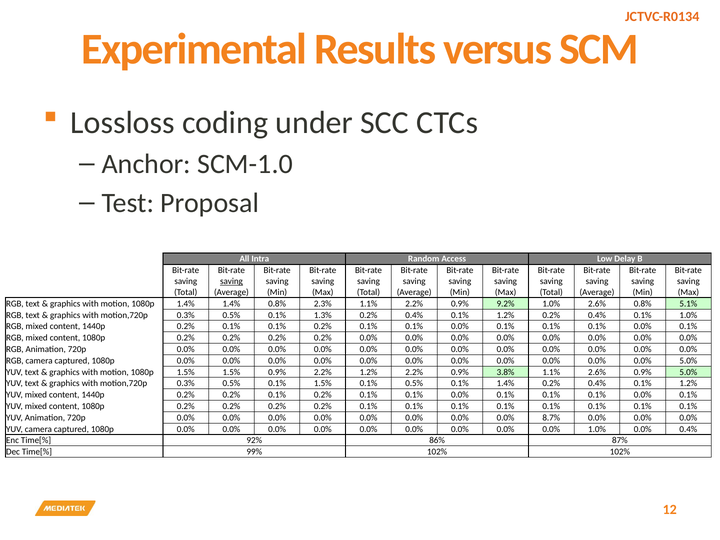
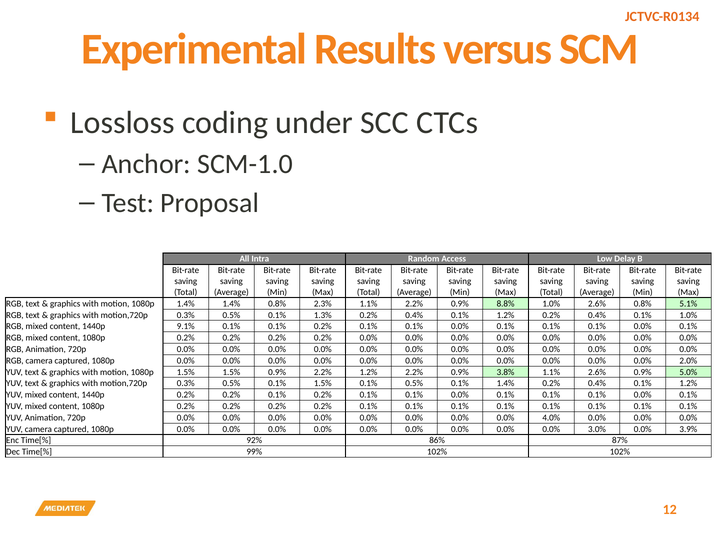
saving at (231, 281) underline: present -> none
9.2%: 9.2% -> 8.8%
0.2% at (186, 326): 0.2% -> 9.1%
0.0% 5.0%: 5.0% -> 2.0%
8.7%: 8.7% -> 4.0%
0.0% 1.0%: 1.0% -> 3.0%
0.0% 0.4%: 0.4% -> 3.9%
